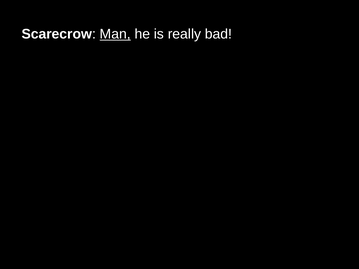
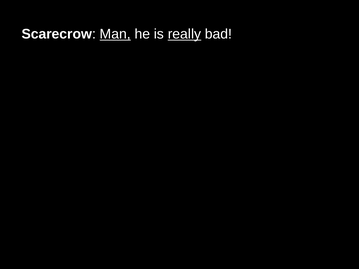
really underline: none -> present
